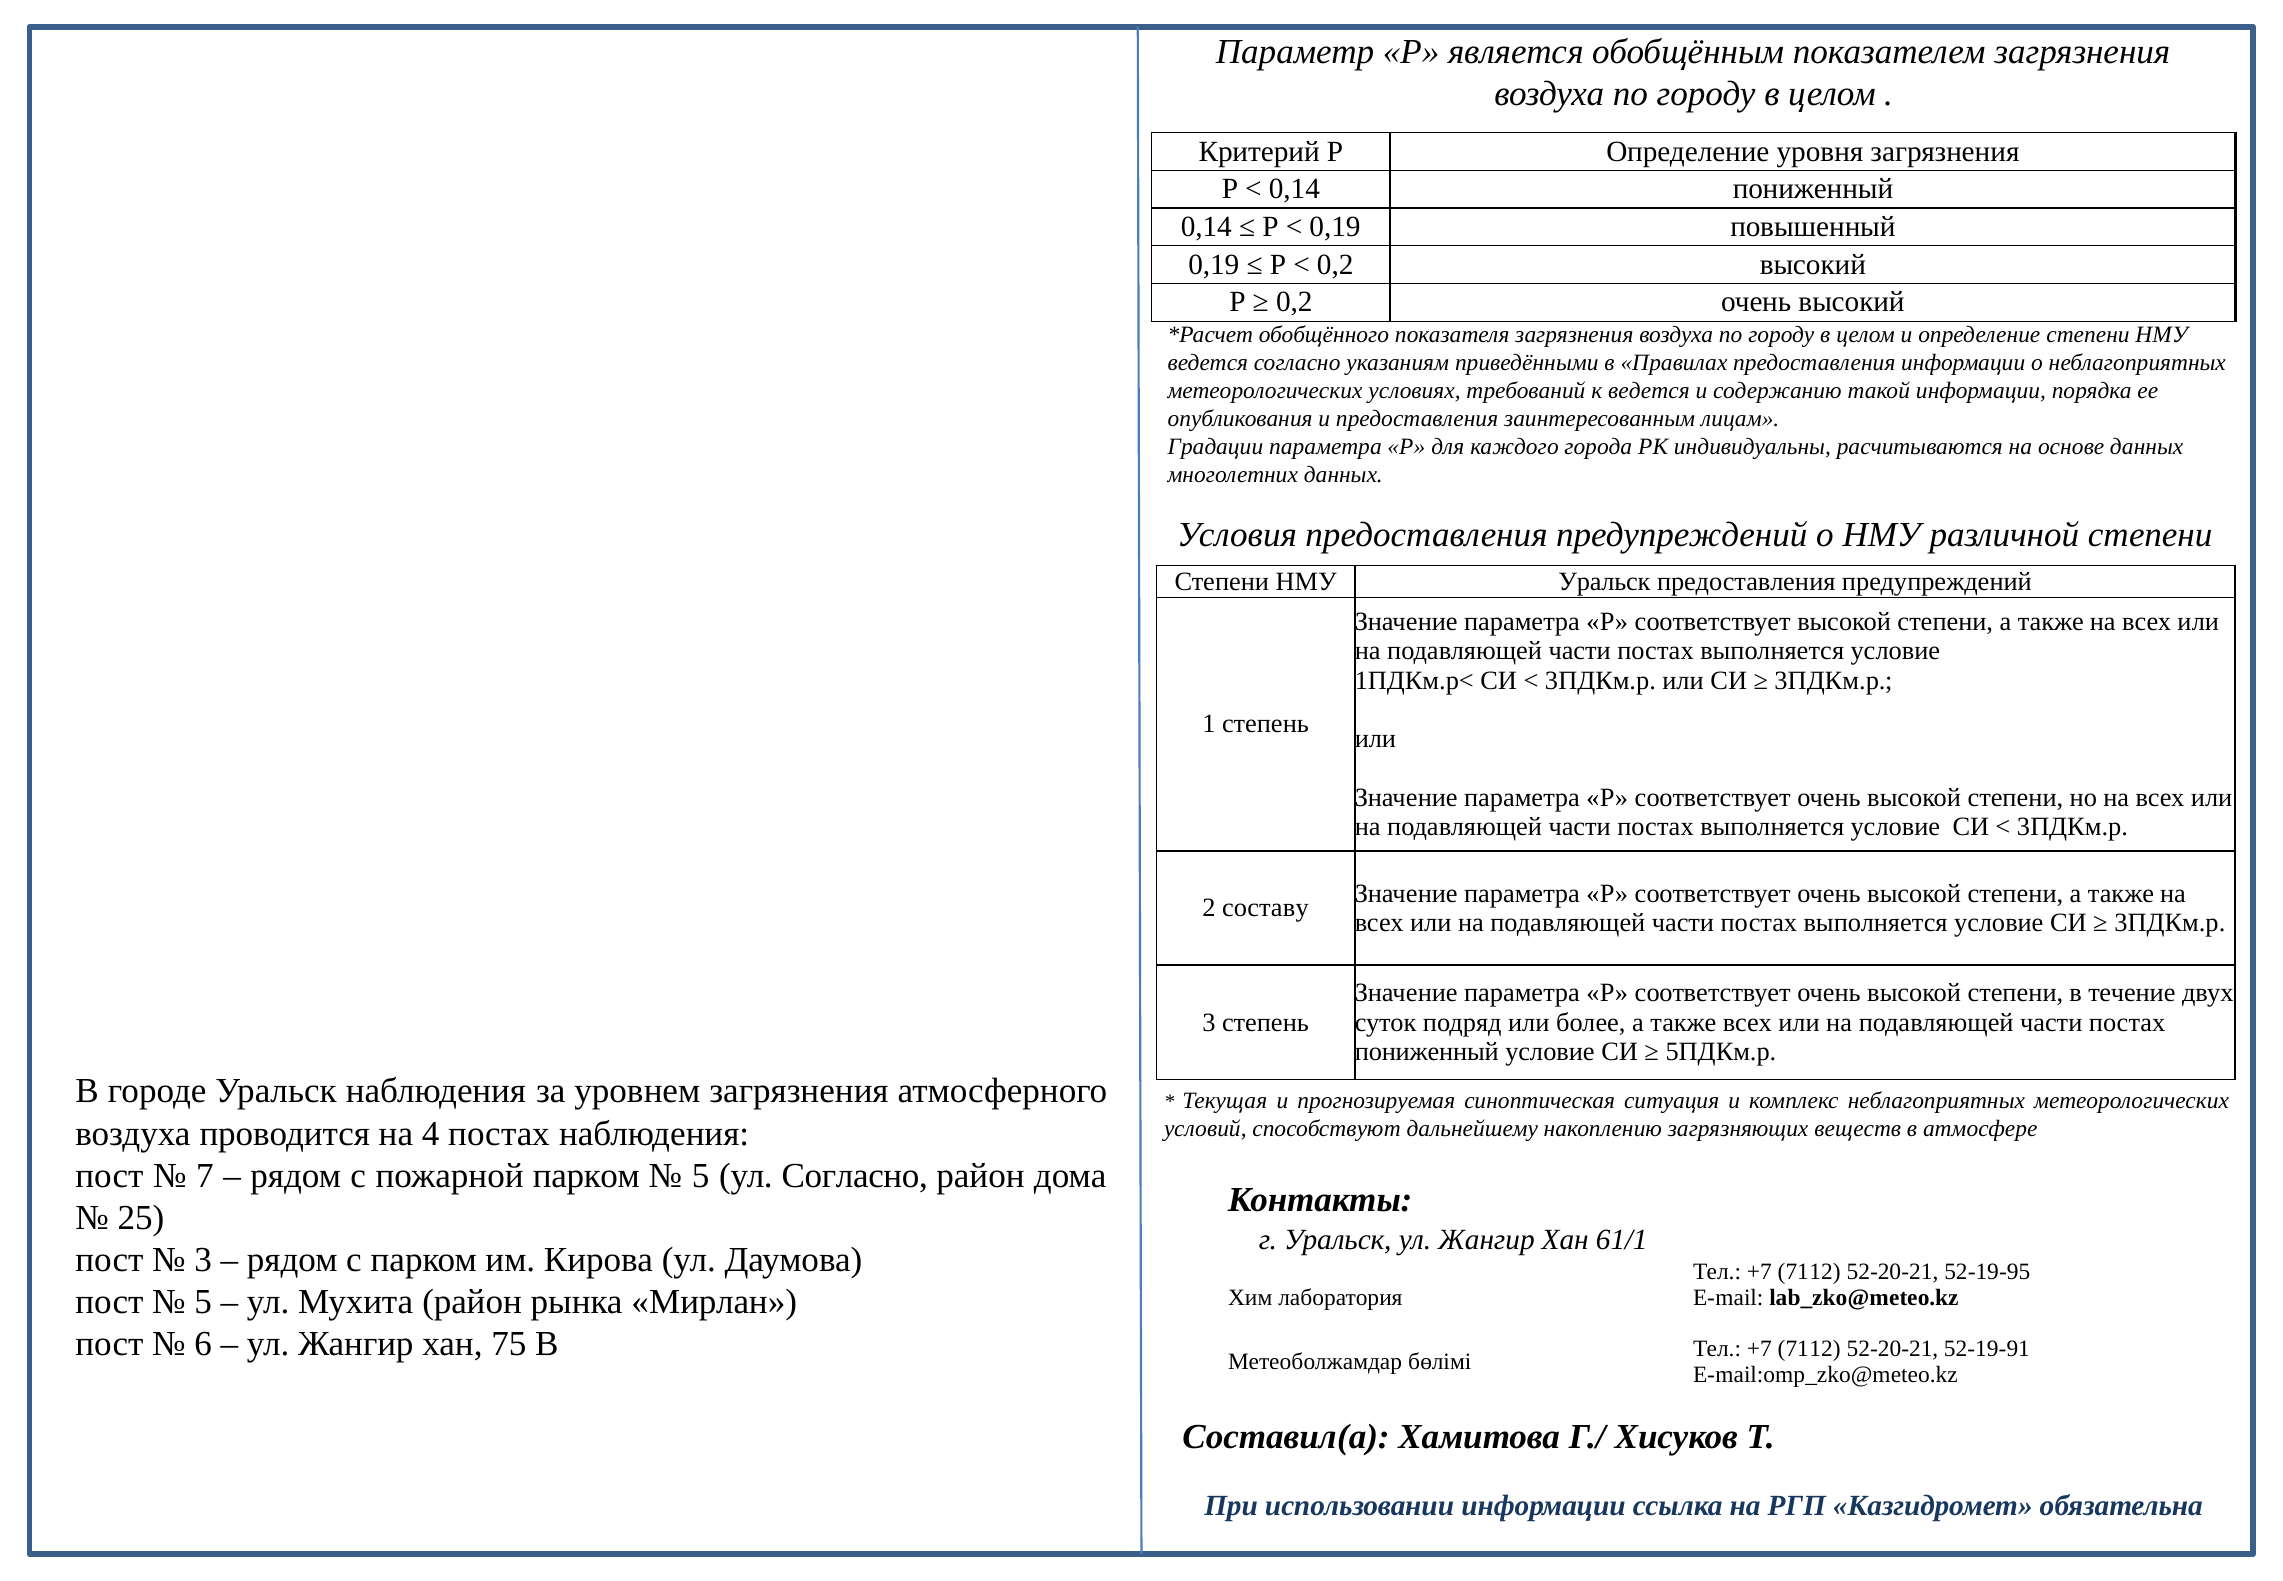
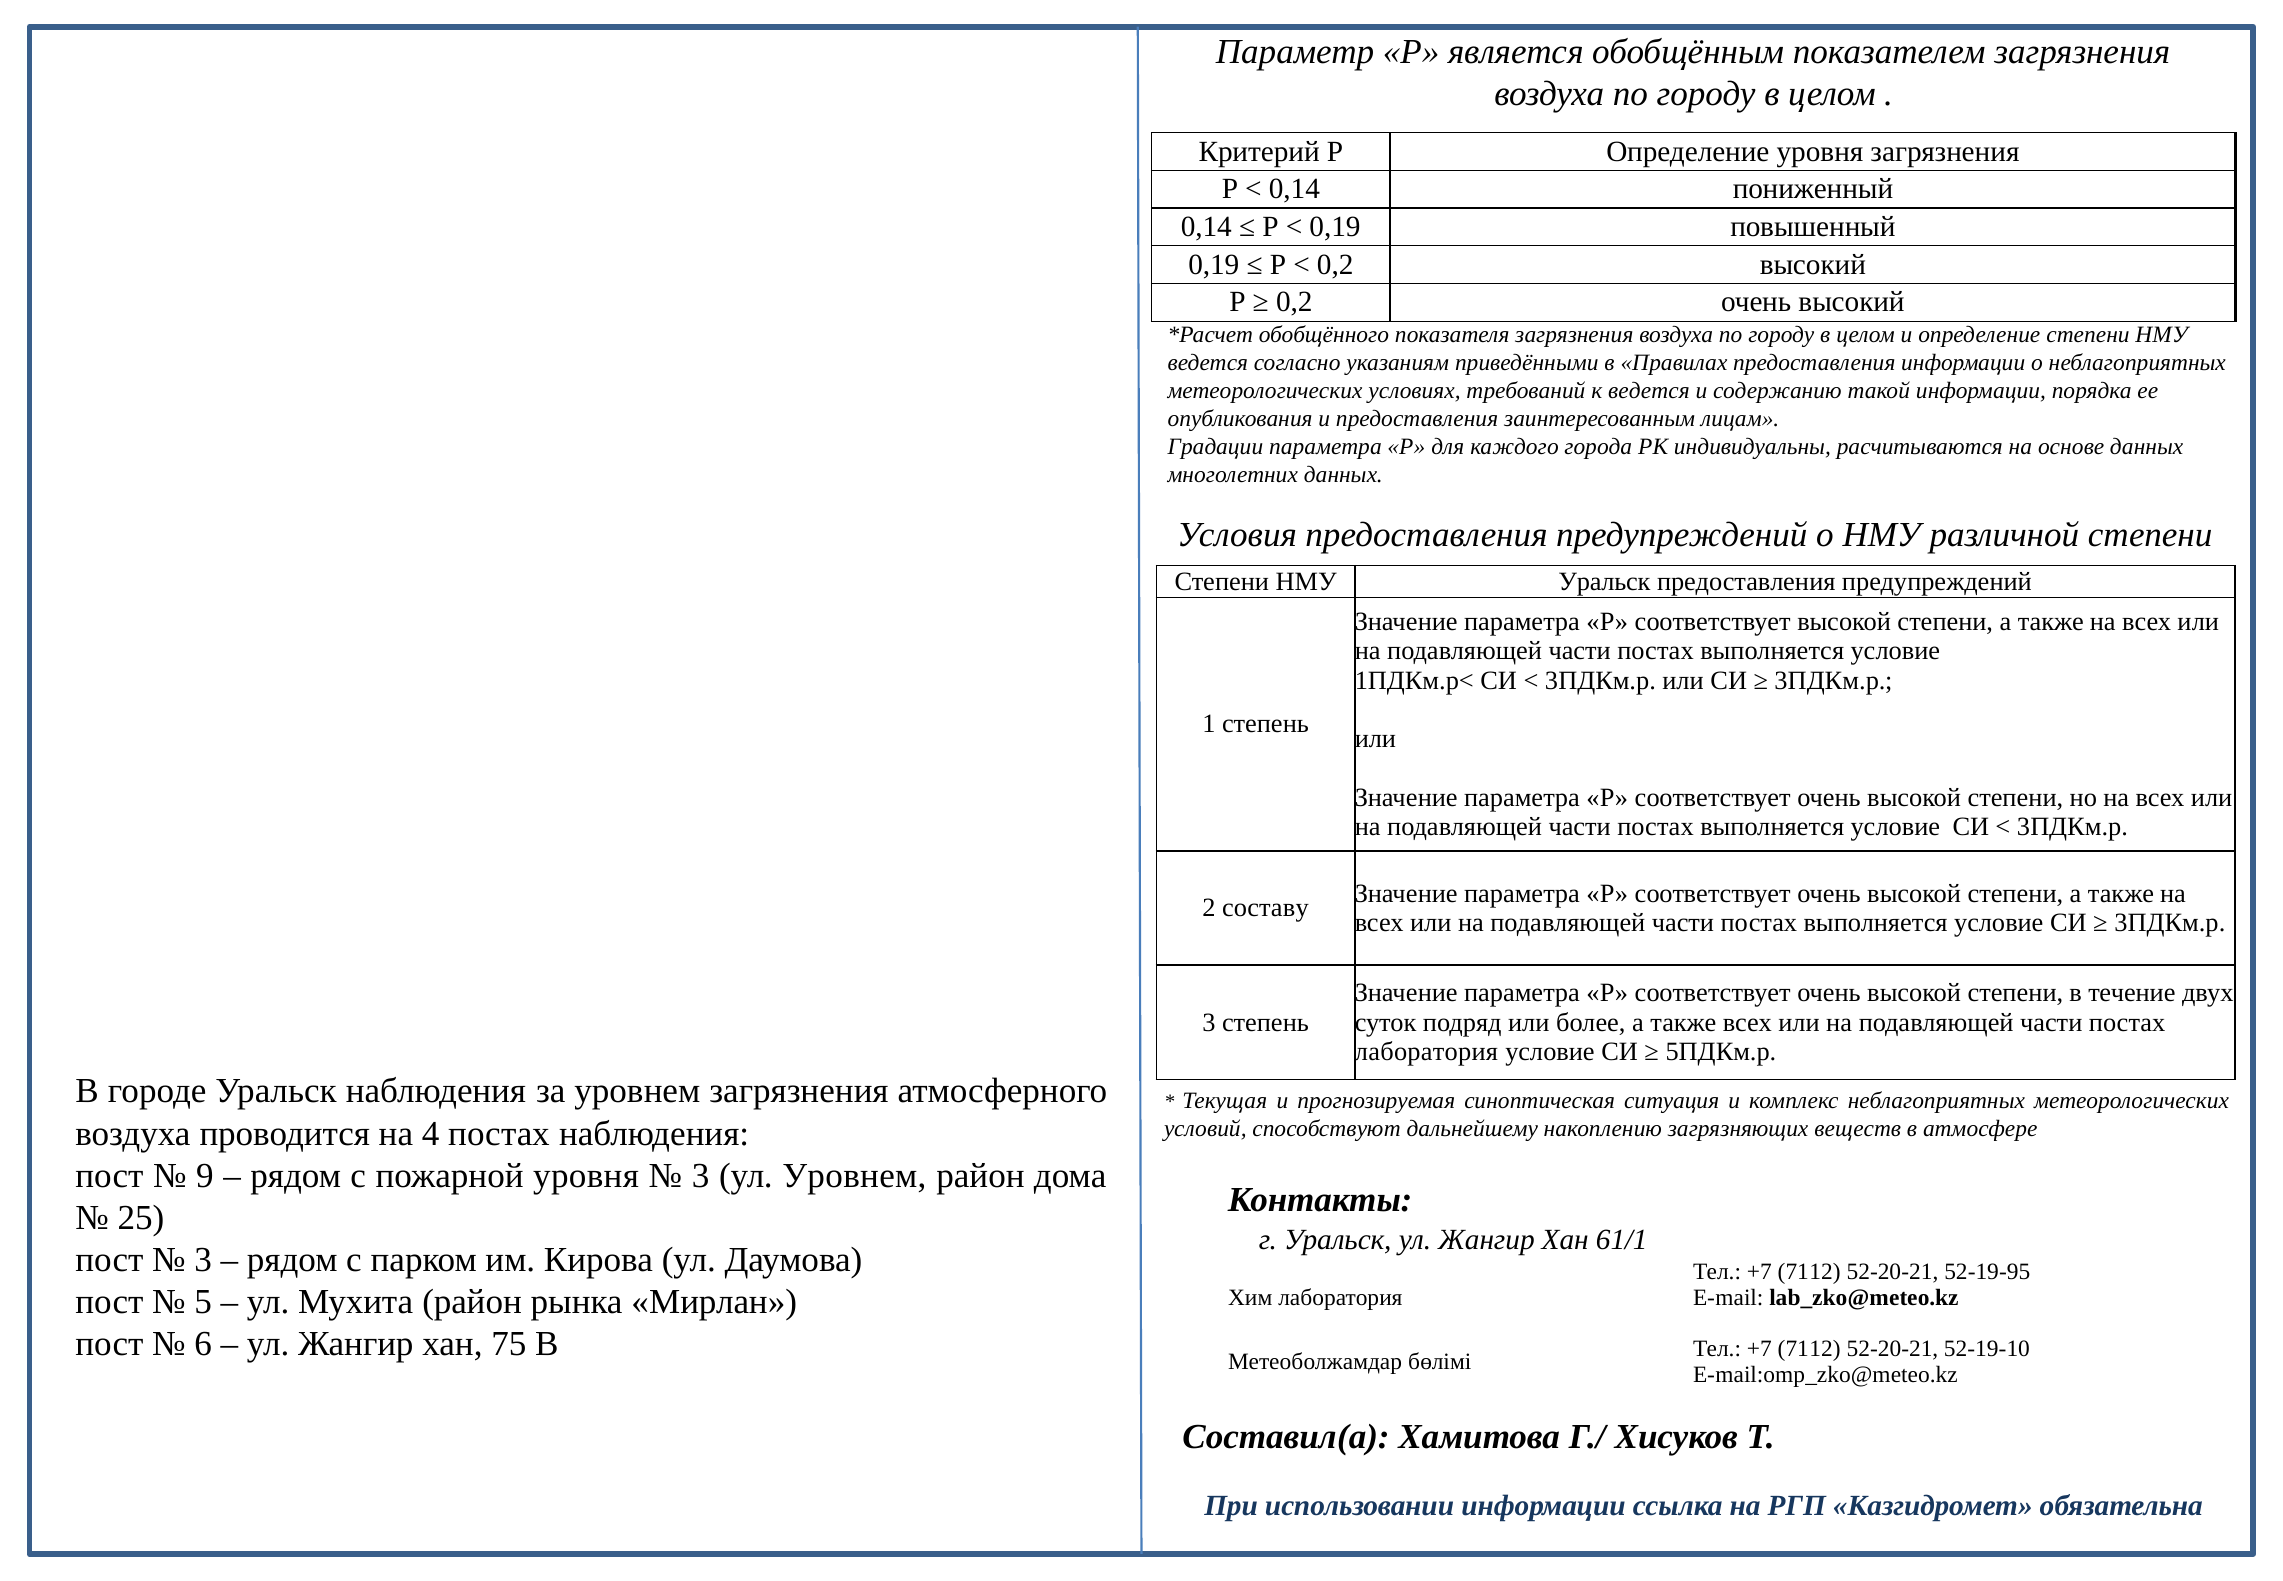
пониженный at (1427, 1051): пониженный -> лаборатория
7: 7 -> 9
пожарной парком: парком -> уровня
5 at (701, 1175): 5 -> 3
ул Согласно: Согласно -> Уровнем
52-19-91: 52-19-91 -> 52-19-10
